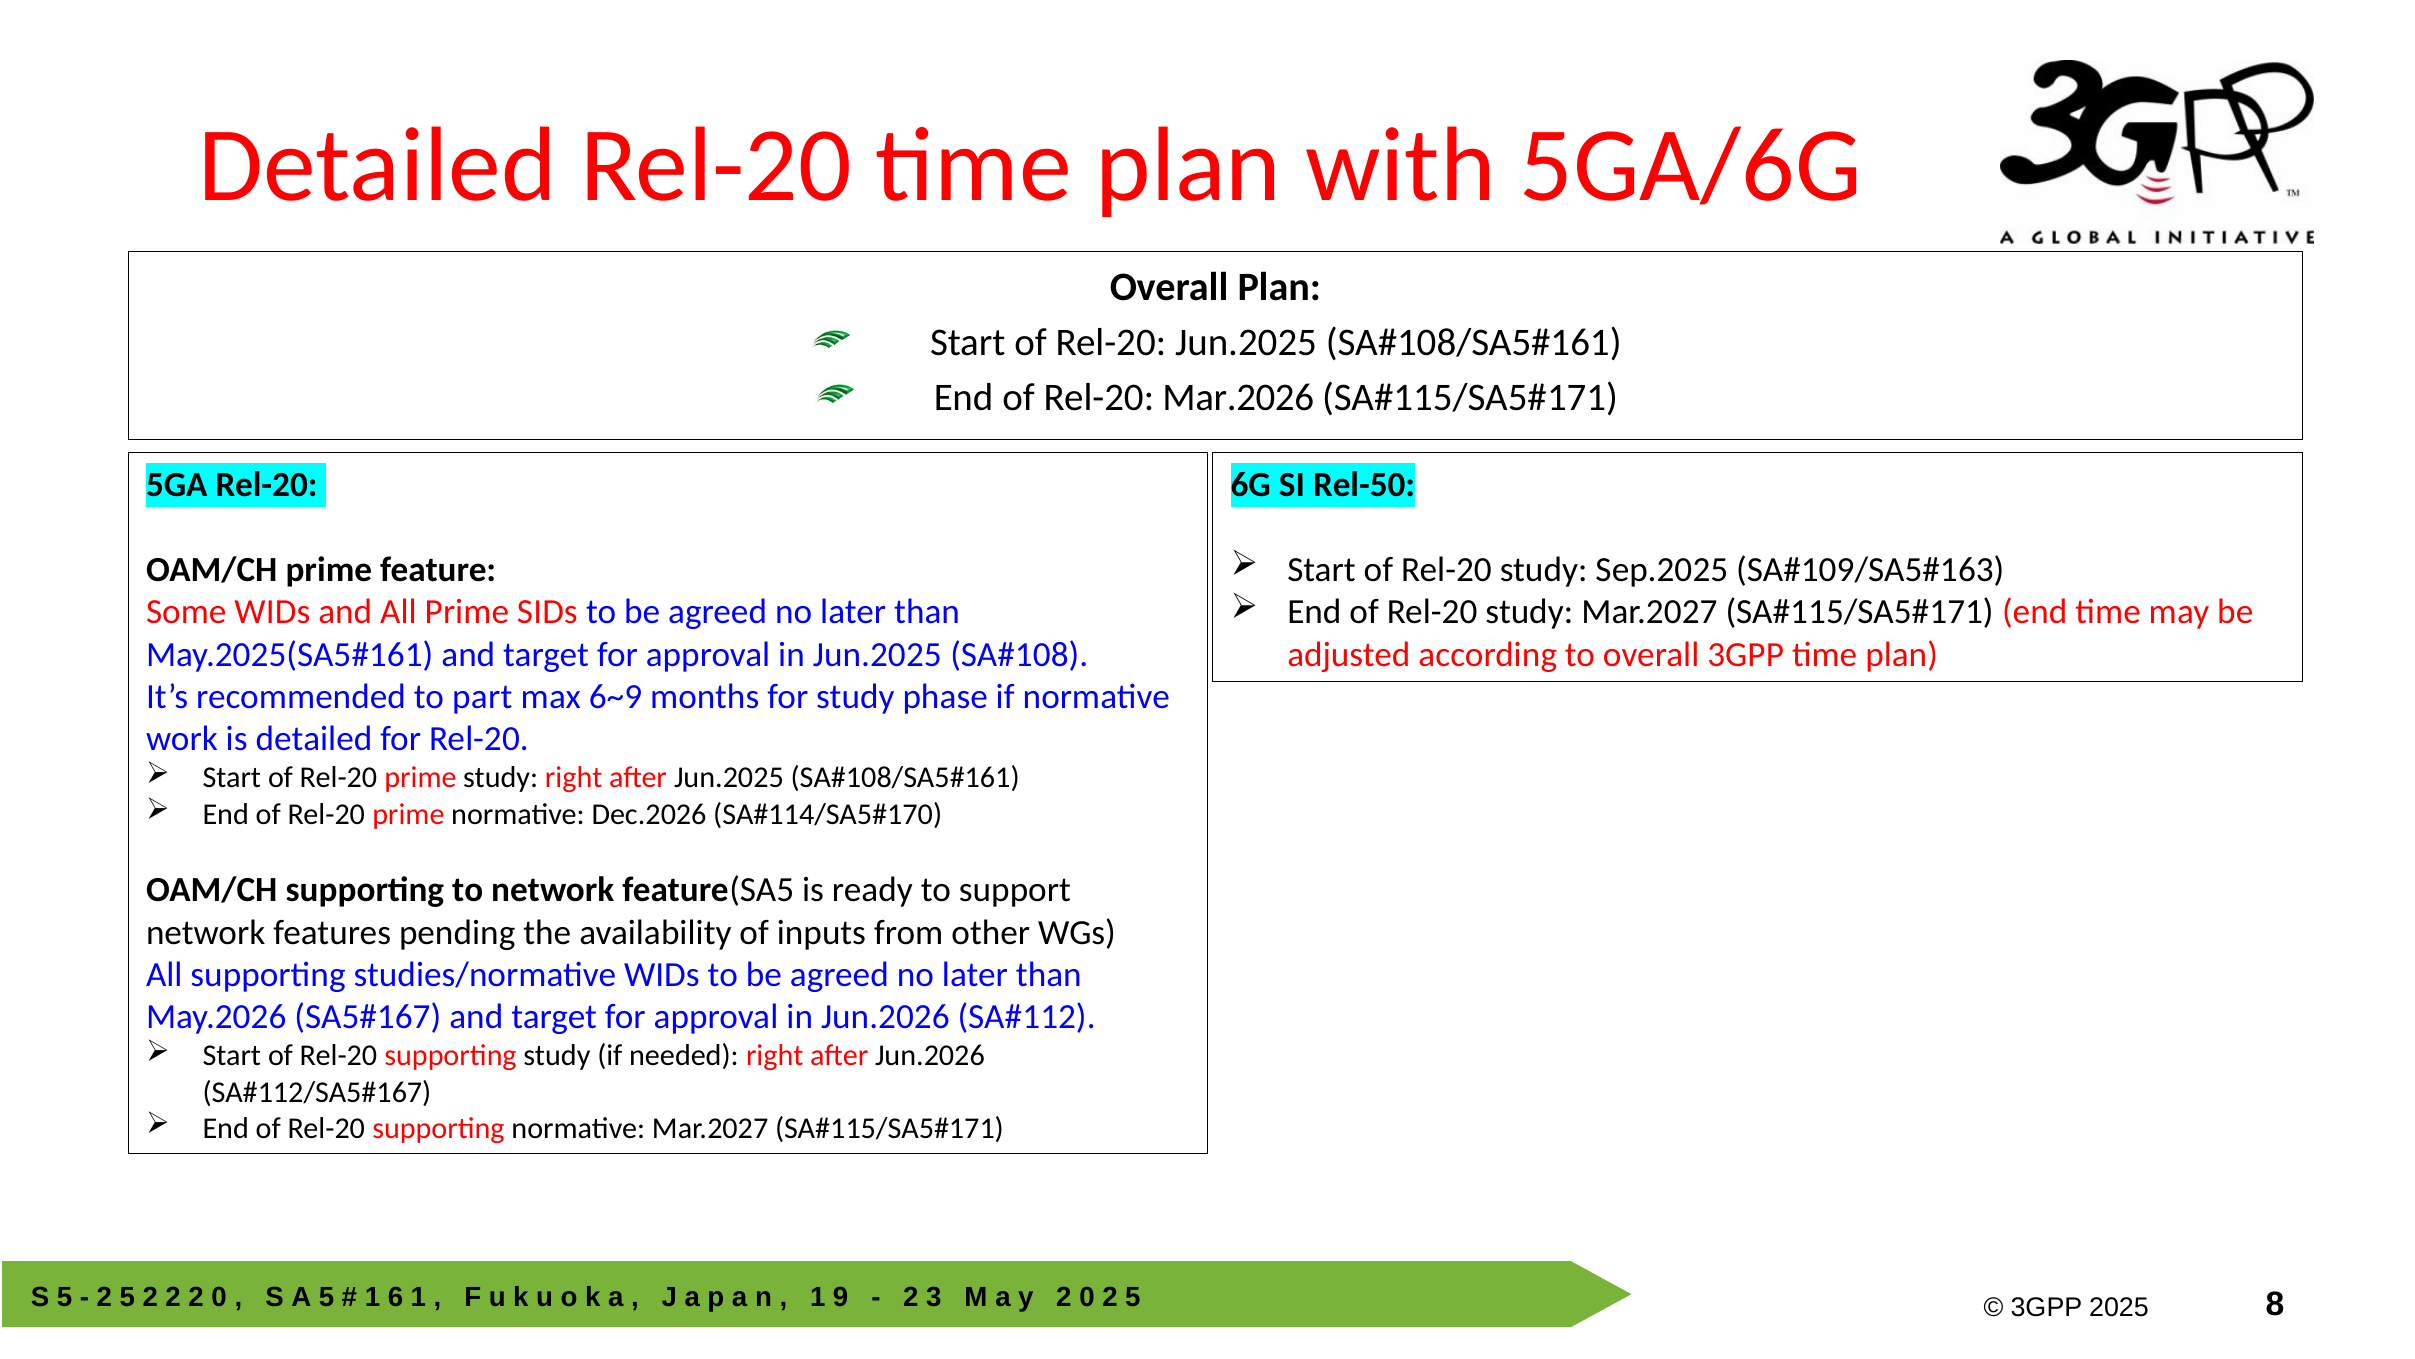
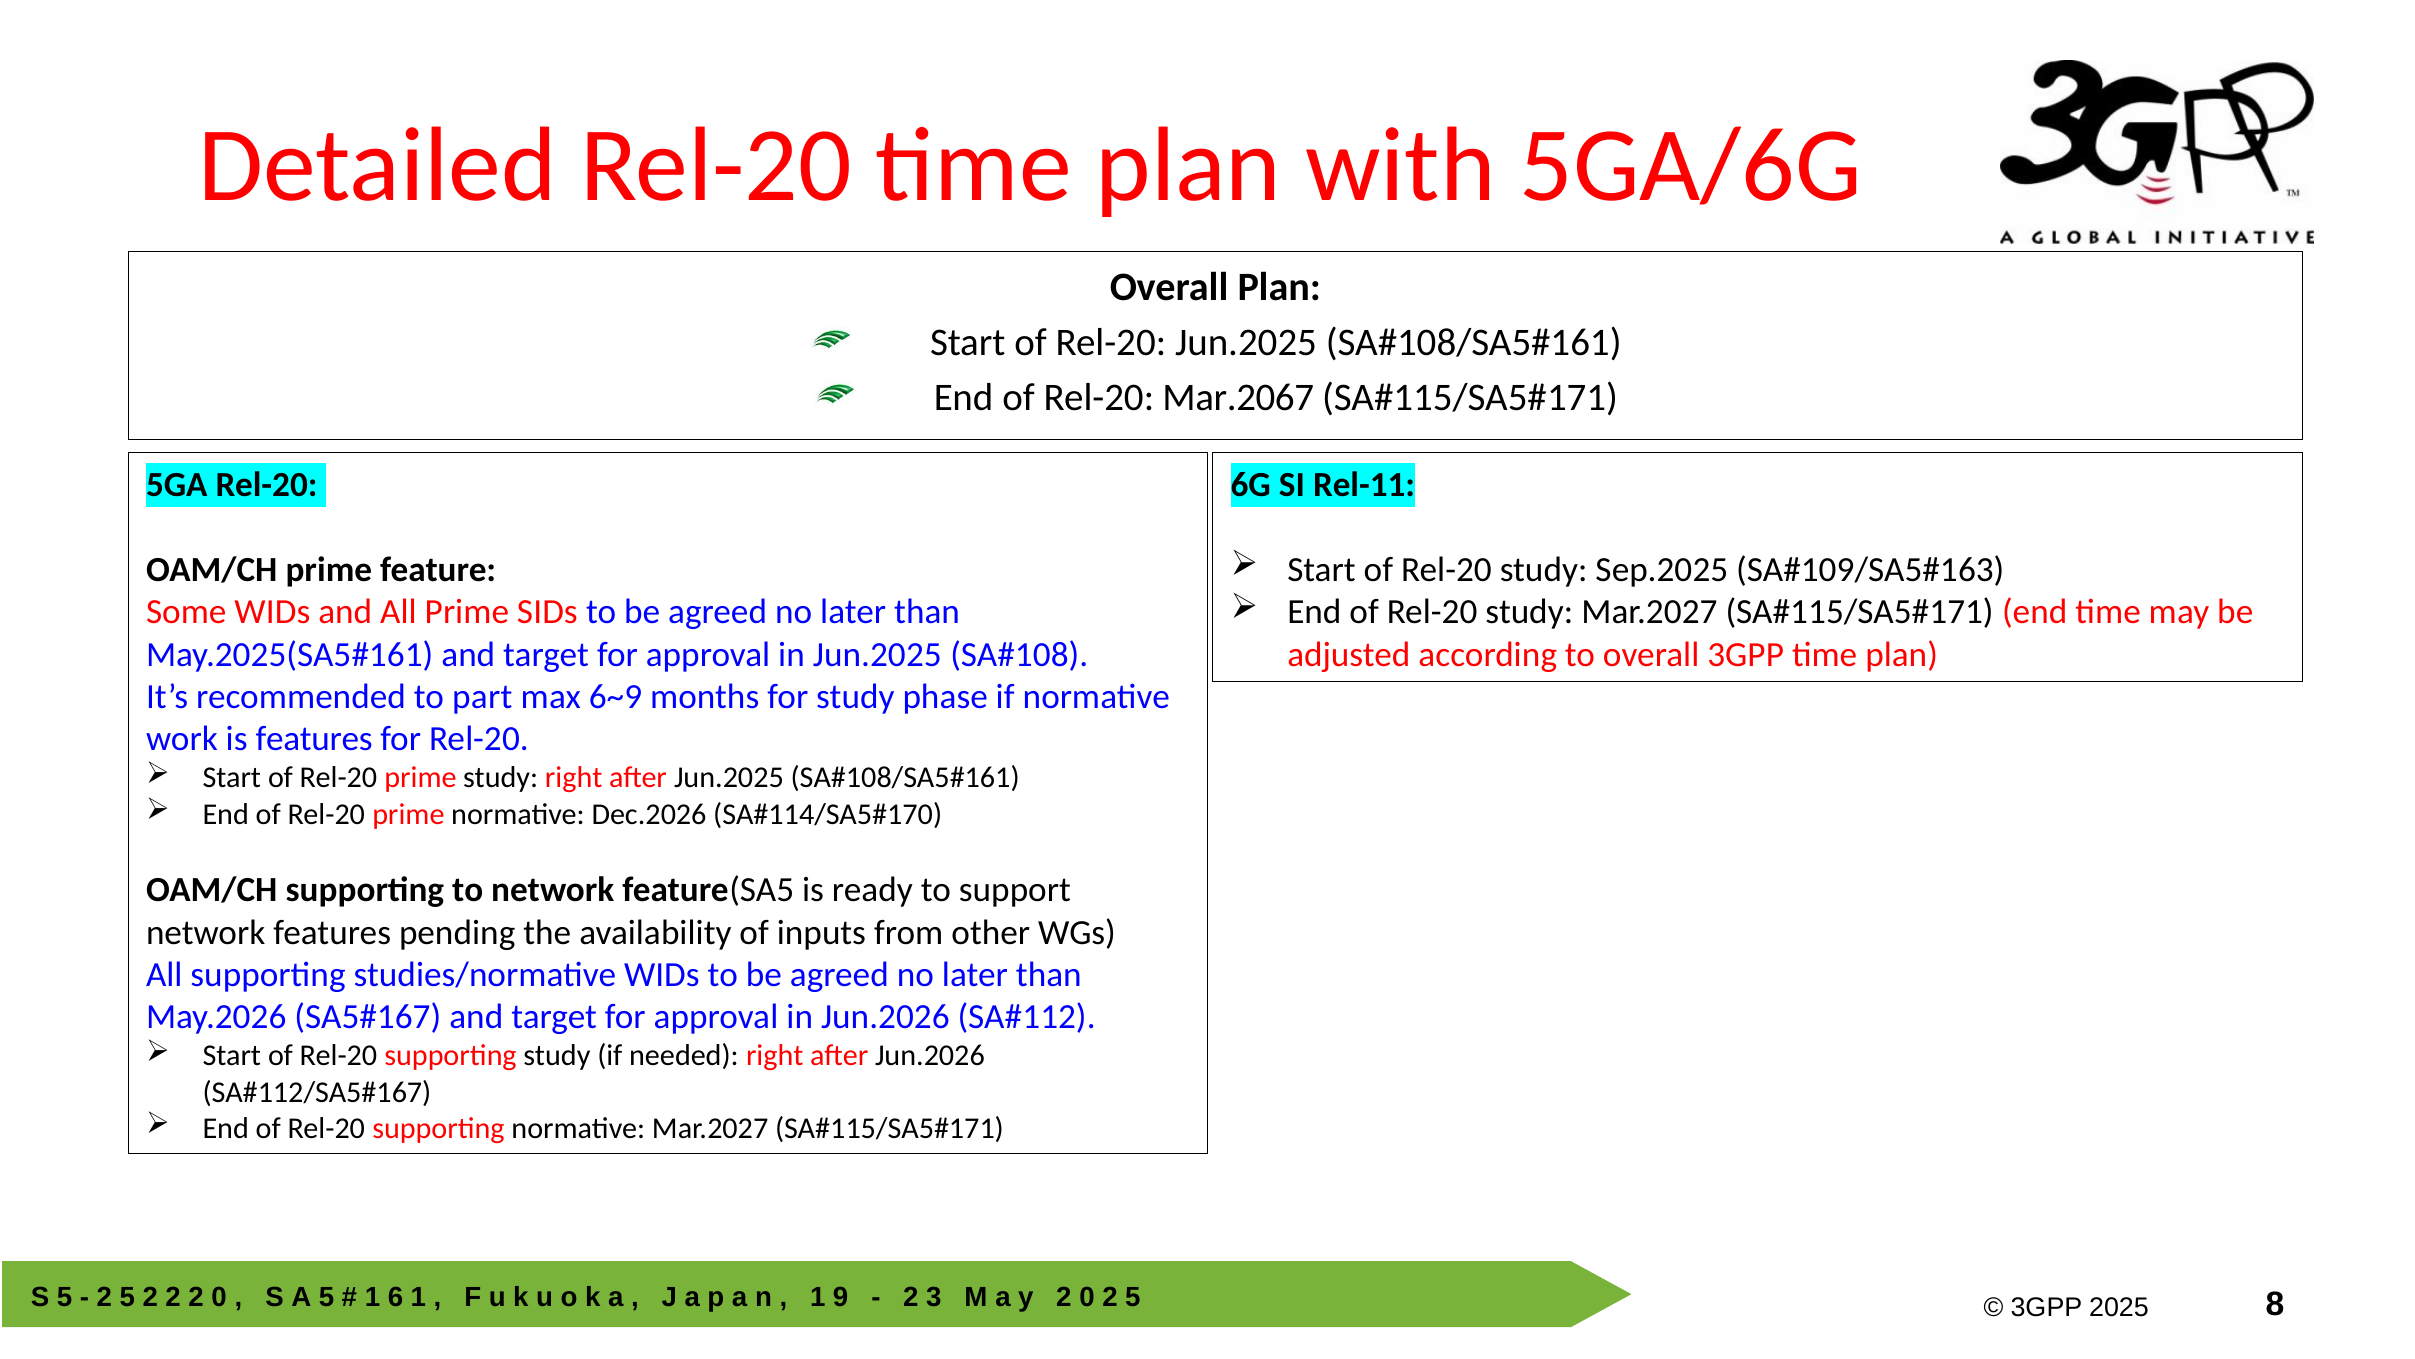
Mar.2026: Mar.2026 -> Mar.2067
Rel-50: Rel-50 -> Rel-11
is detailed: detailed -> features
